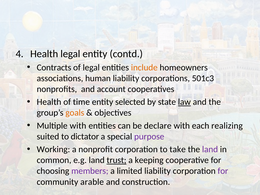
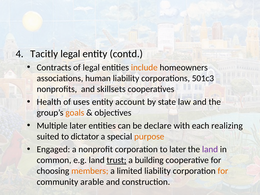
Health at (44, 54): Health -> Tacitly
account: account -> skillsets
time: time -> uses
selected: selected -> account
law underline: present -> none
Multiple with: with -> later
purpose colour: purple -> orange
Working: Working -> Engaged
to take: take -> later
keeping: keeping -> building
members colour: purple -> orange
for at (223, 171) colour: purple -> orange
